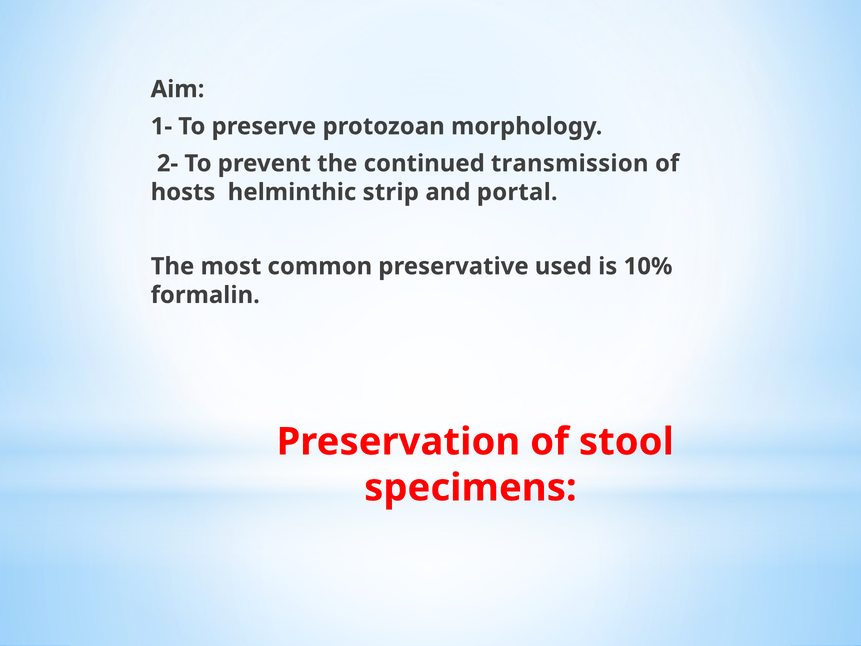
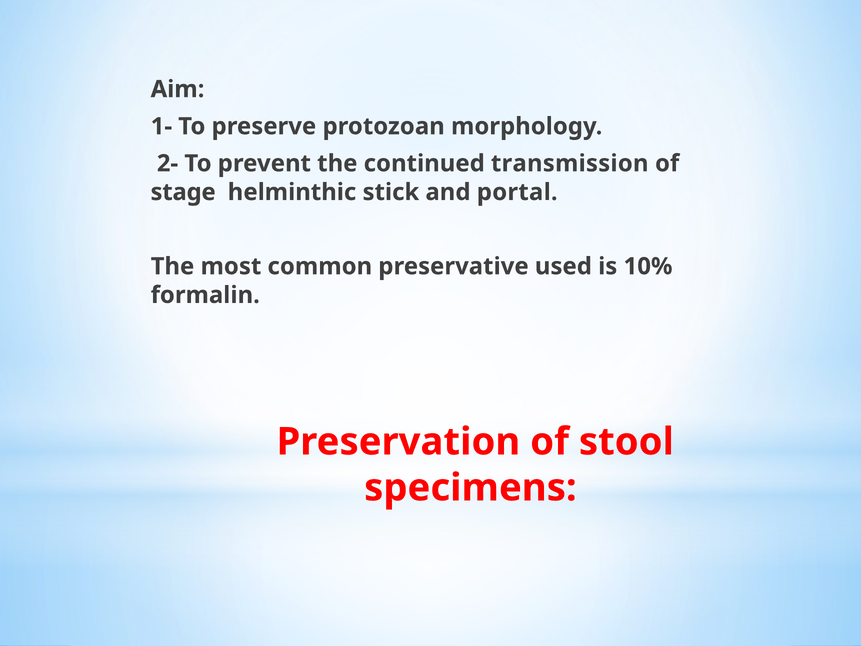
hosts: hosts -> stage
strip: strip -> stick
